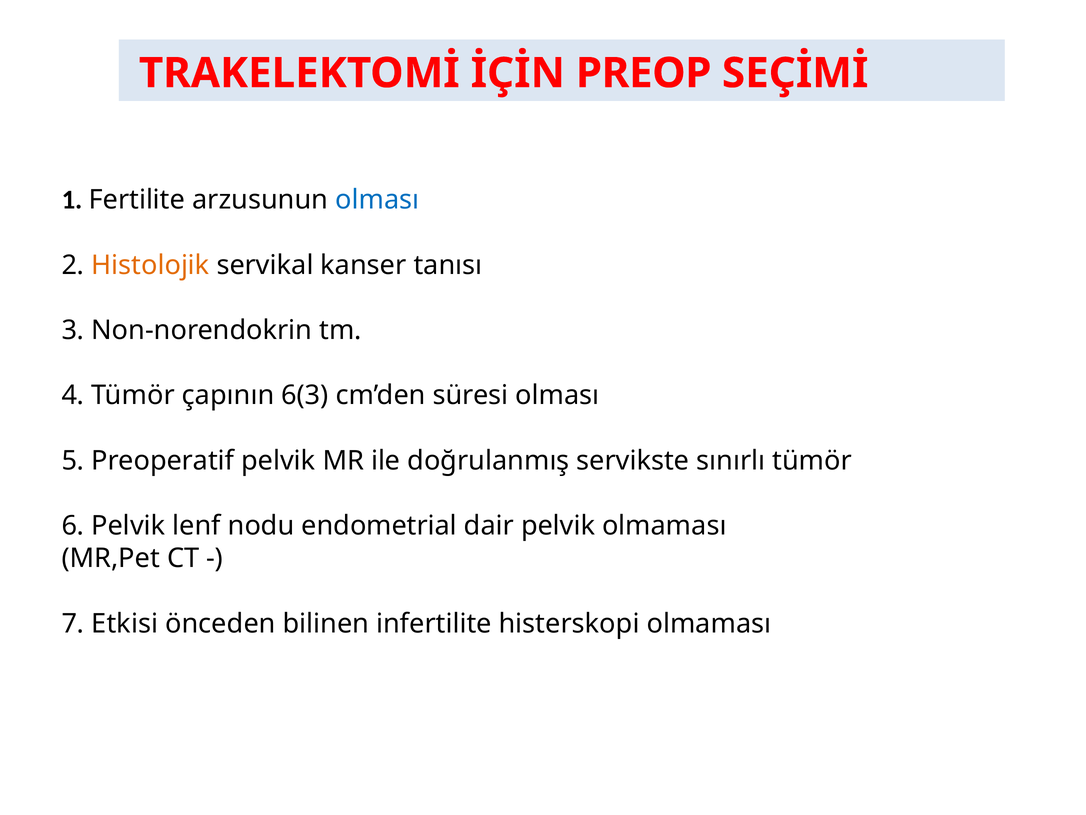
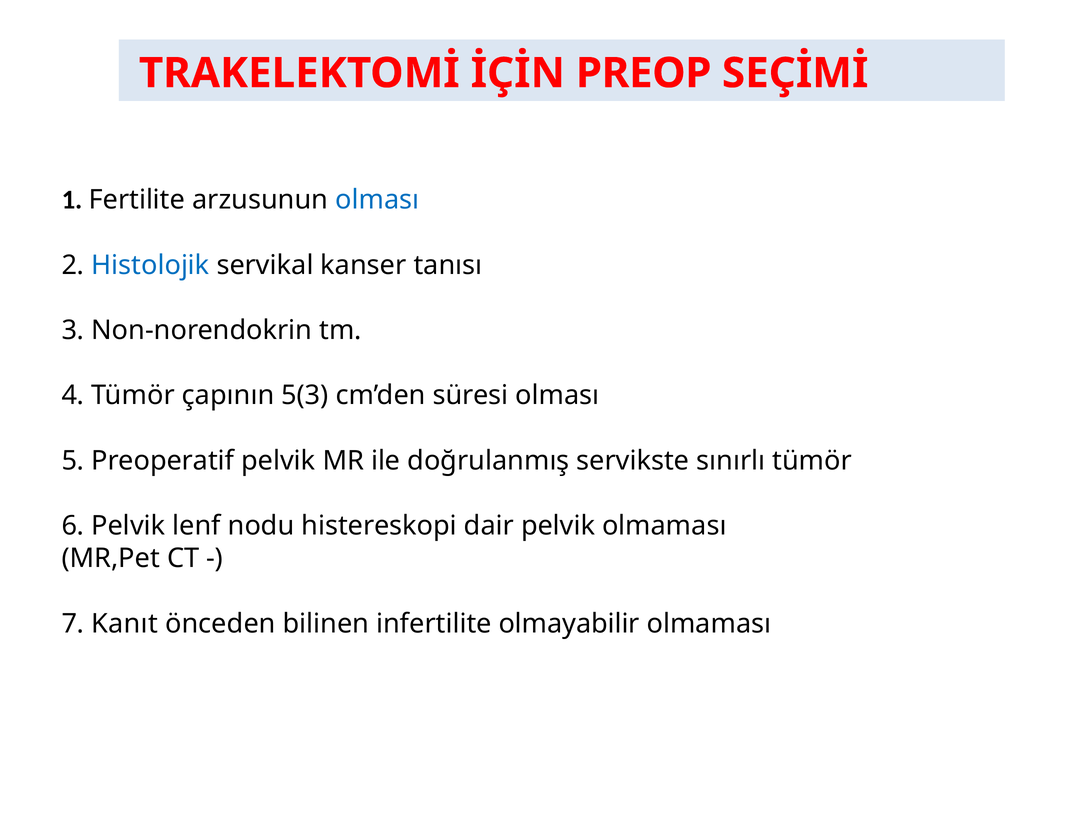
Histolojik colour: orange -> blue
6(3: 6(3 -> 5(3
endometrial: endometrial -> histereskopi
Etkisi: Etkisi -> Kanıt
histerskopi: histerskopi -> olmayabilir
